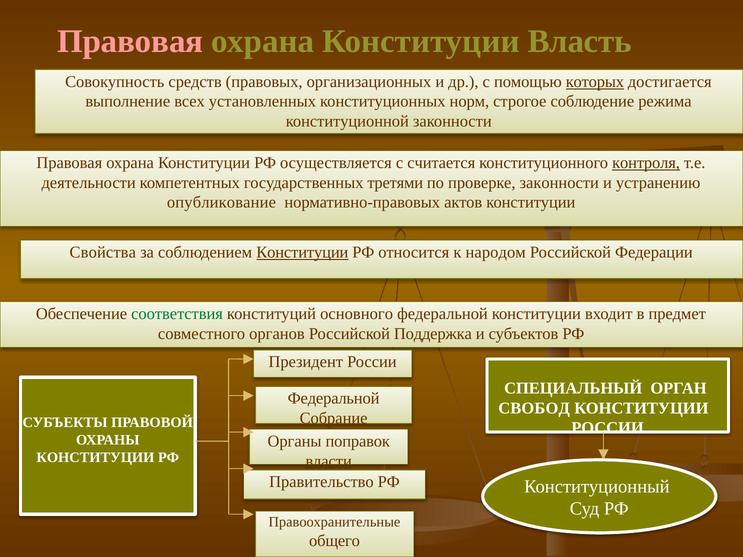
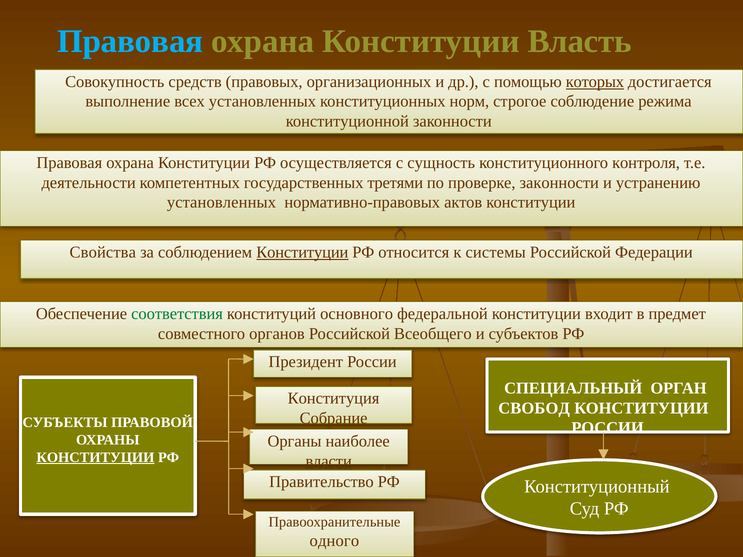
Правовая at (130, 41) colour: pink -> light blue
считается: считается -> сущность
контроля underline: present -> none
опубликование at (221, 203): опубликование -> установленных
народом: народом -> системы
Поддержка: Поддержка -> Всеобщего
Федеральной at (334, 399): Федеральной -> Конституция
поправок: поправок -> наиболее
КОНСТИТУЦИИ at (95, 458) underline: none -> present
общего: общего -> одного
